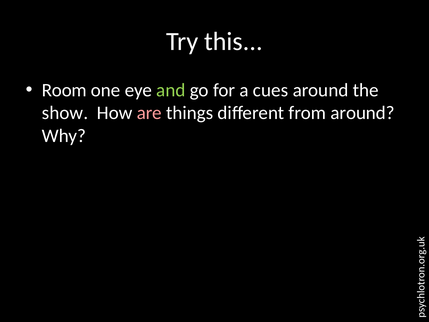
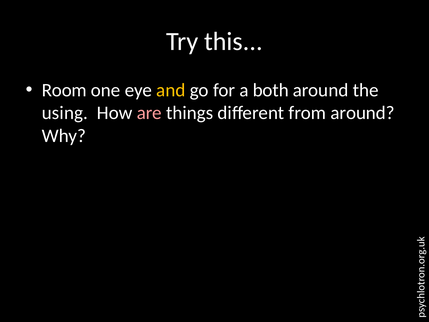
and colour: light green -> yellow
cues: cues -> both
show: show -> using
